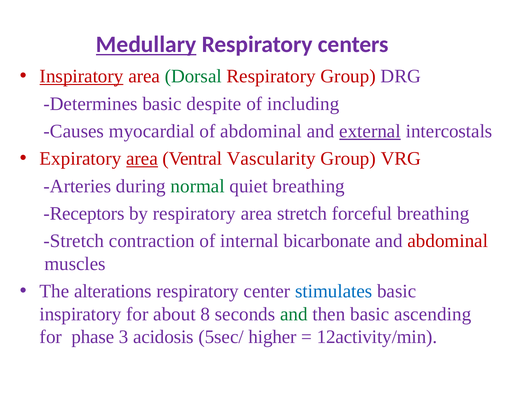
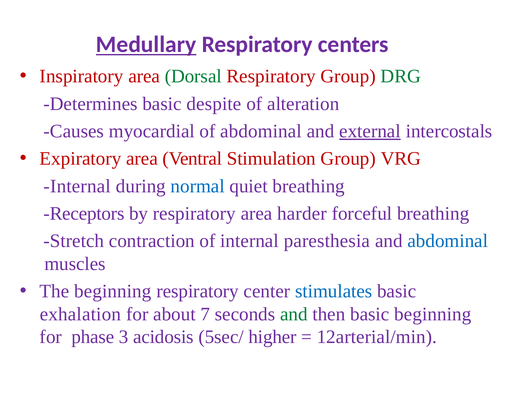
Inspiratory at (82, 76) underline: present -> none
DRG colour: purple -> green
including: including -> alteration
area at (142, 159) underline: present -> none
Vascularity: Vascularity -> Stimulation
Arteries at (77, 186): Arteries -> Internal
normal colour: green -> blue
area stretch: stretch -> harder
bicarbonate: bicarbonate -> paresthesia
abdominal at (448, 241) colour: red -> blue
The alterations: alterations -> beginning
inspiratory at (81, 315): inspiratory -> exhalation
8: 8 -> 7
basic ascending: ascending -> beginning
12activity/min: 12activity/min -> 12arterial/min
